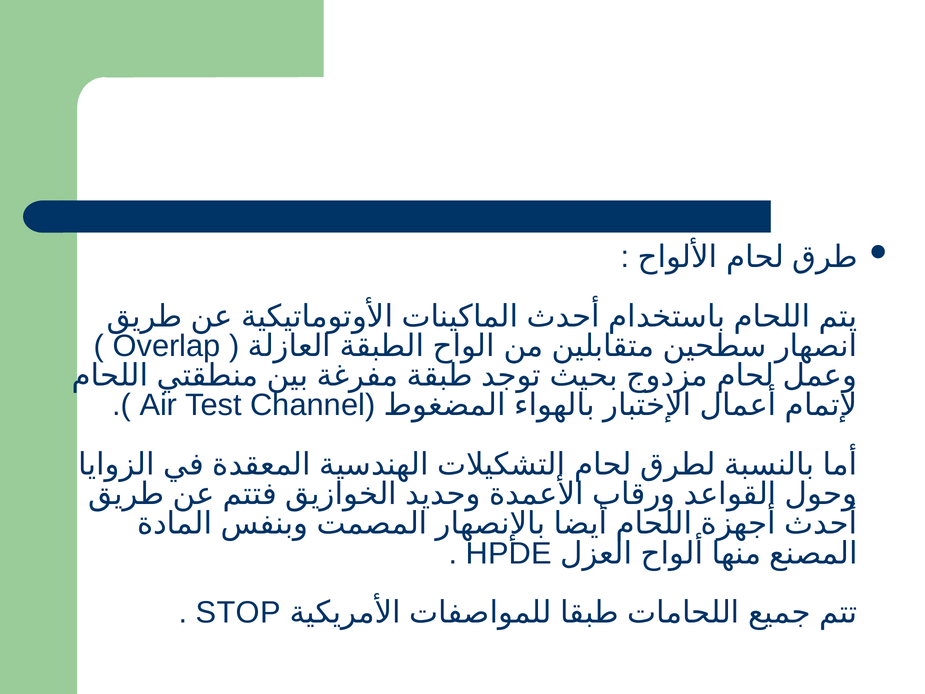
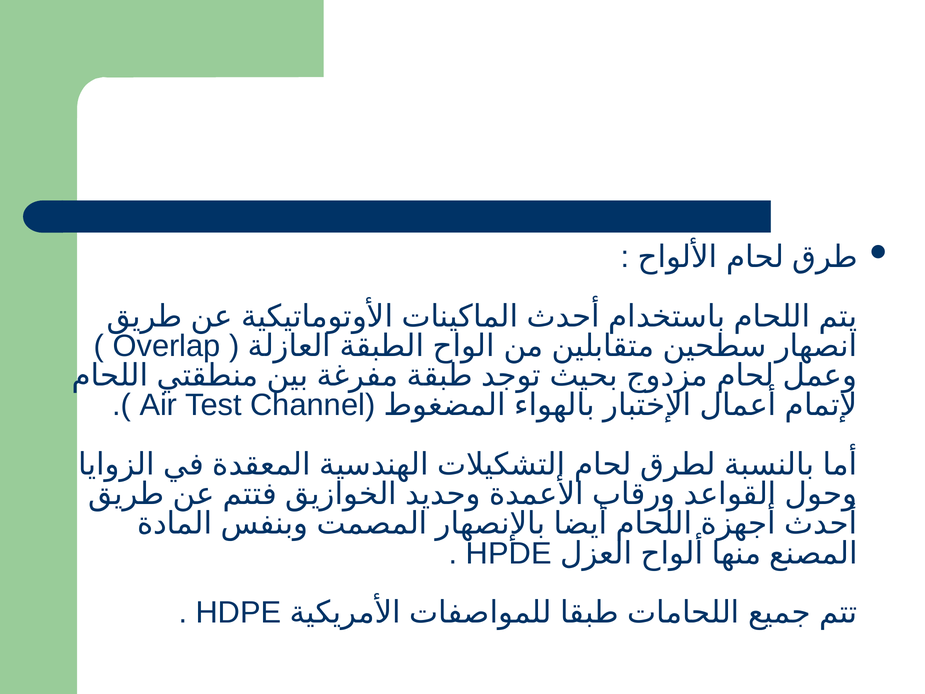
STOP: STOP -> HDPE
